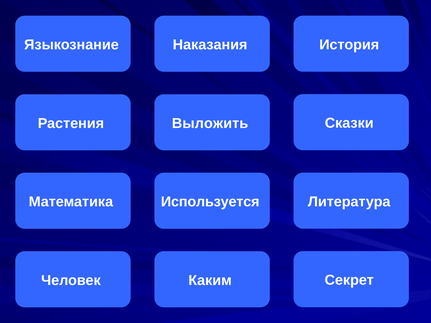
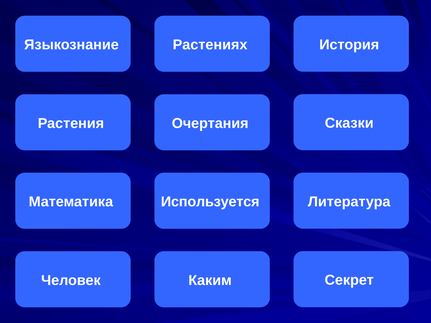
Наказания: Наказания -> Растениях
Выложить: Выложить -> Очертания
